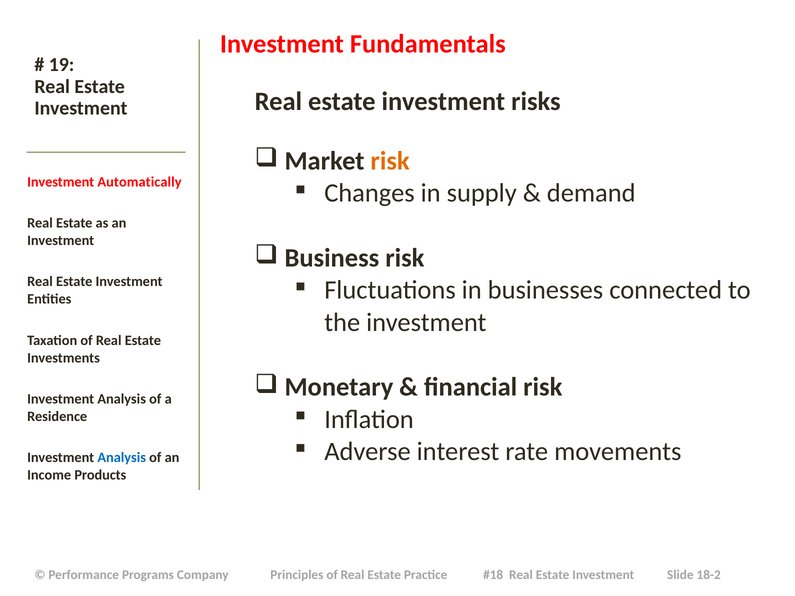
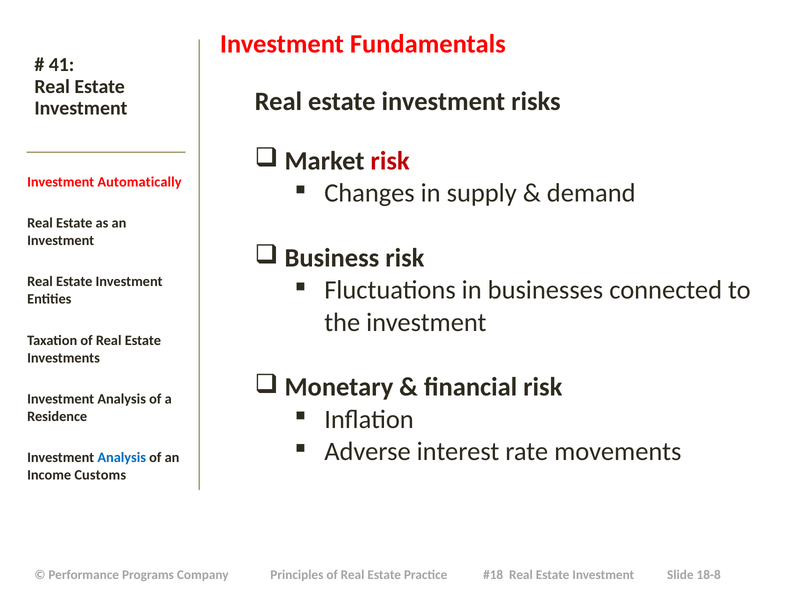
19: 19 -> 41
risk at (390, 161) colour: orange -> red
Products: Products -> Customs
18-2: 18-2 -> 18-8
